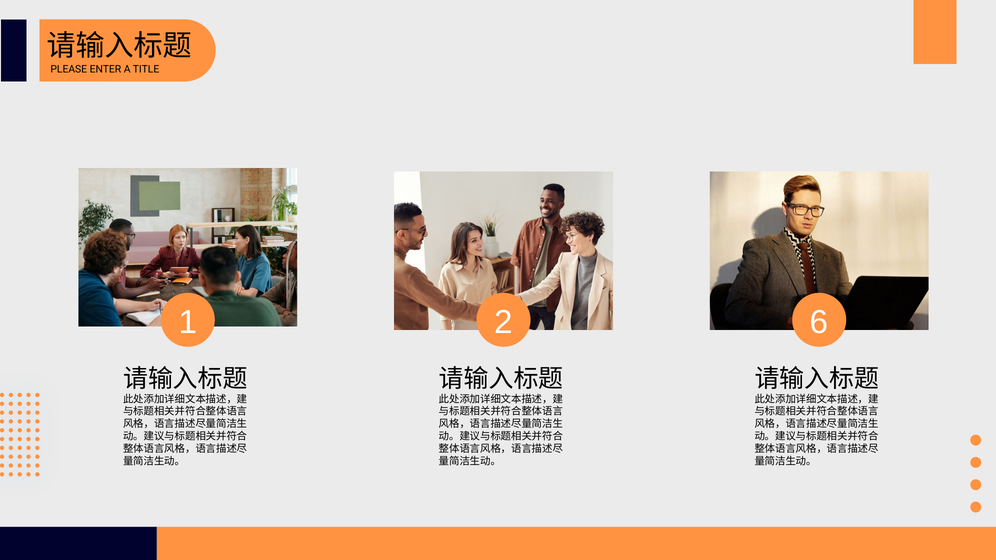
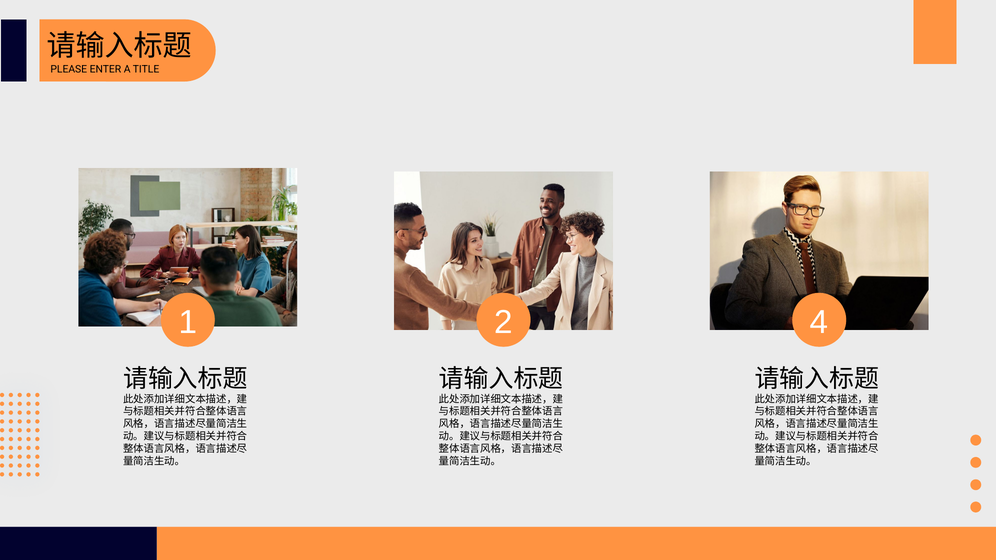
6: 6 -> 4
